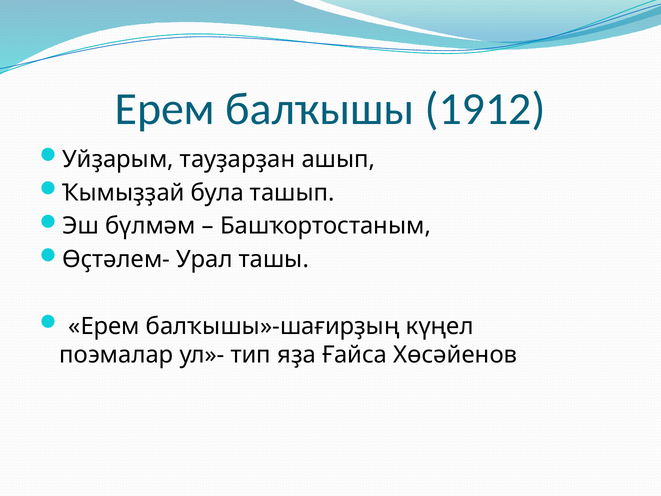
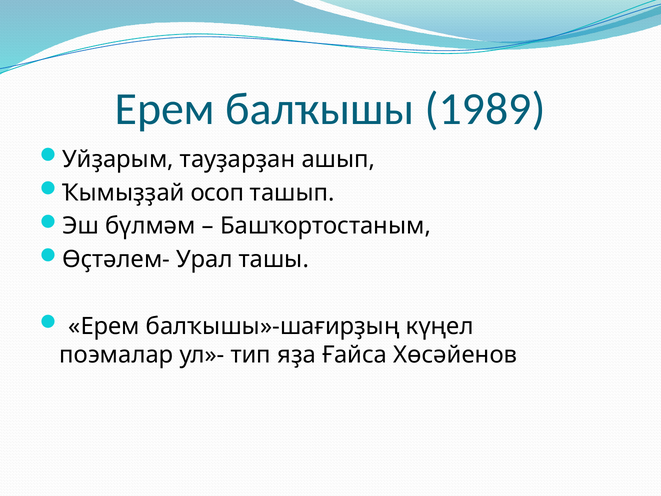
1912: 1912 -> 1989
була: була -> осоп
